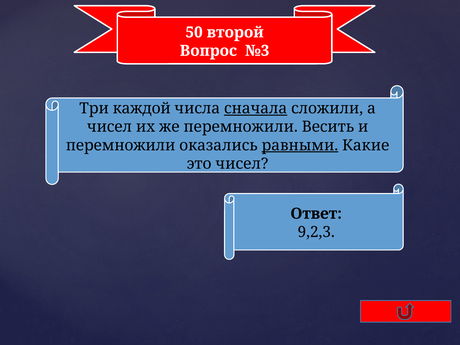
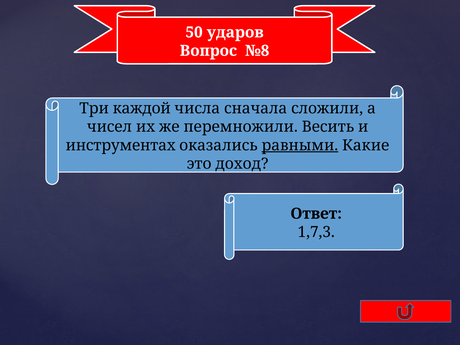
второй: второй -> ударов
№3: №3 -> №8
сначала underline: present -> none
перемножили at (121, 145): перемножили -> инструментах
это чисел: чисел -> доход
9,2,3: 9,2,3 -> 1,7,3
